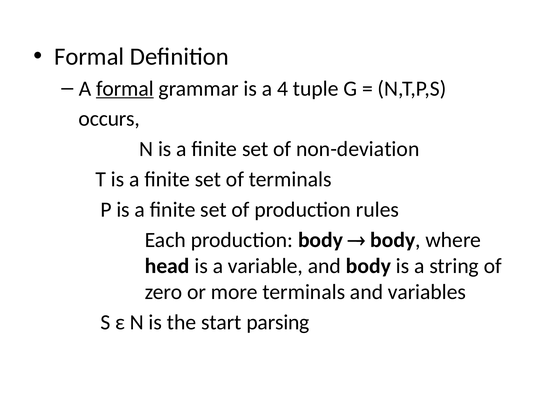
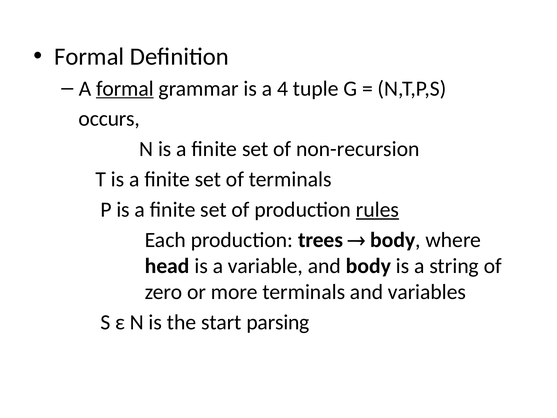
non-deviation: non-deviation -> non-recursion
rules underline: none -> present
production body: body -> trees
